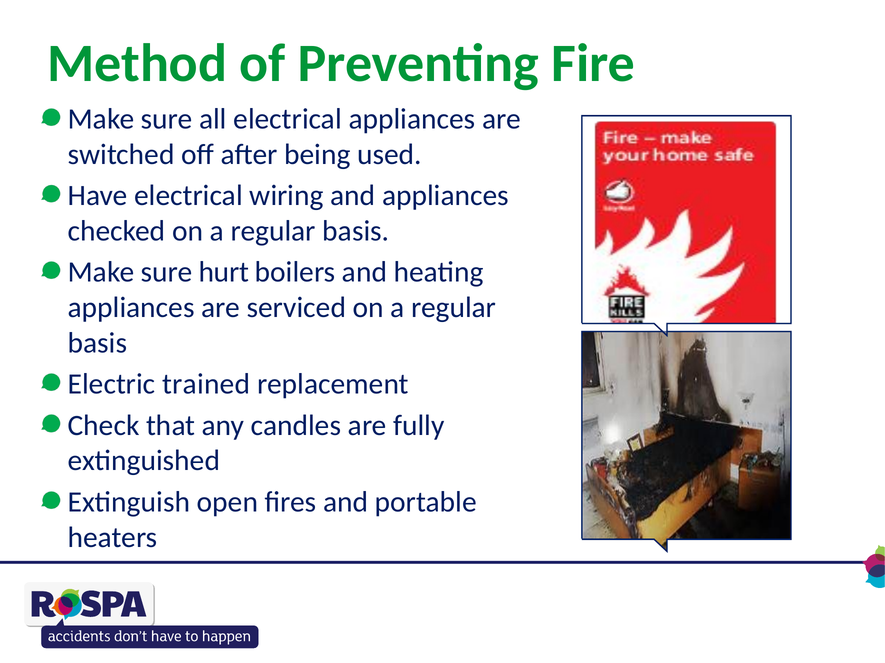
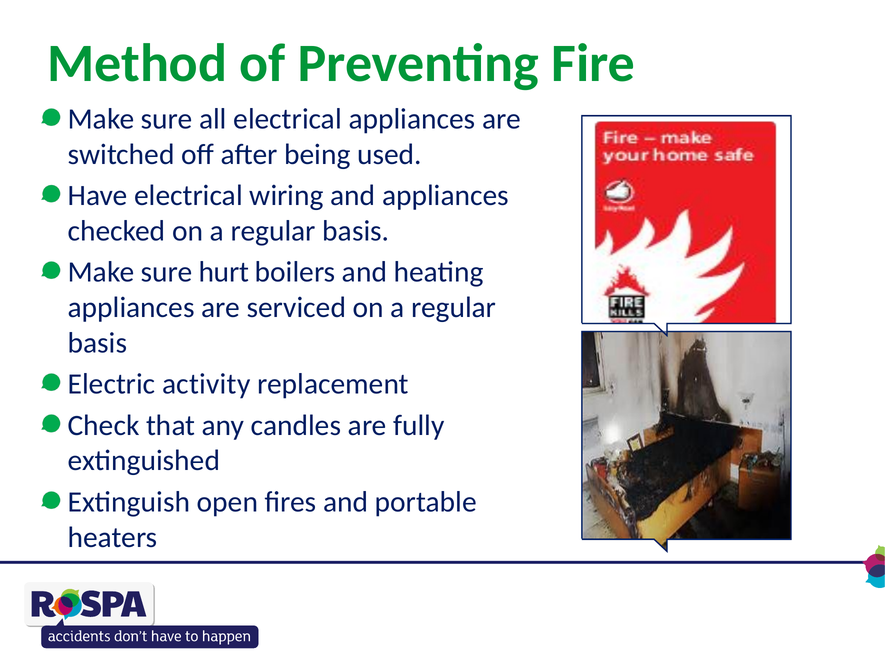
trained: trained -> activity
